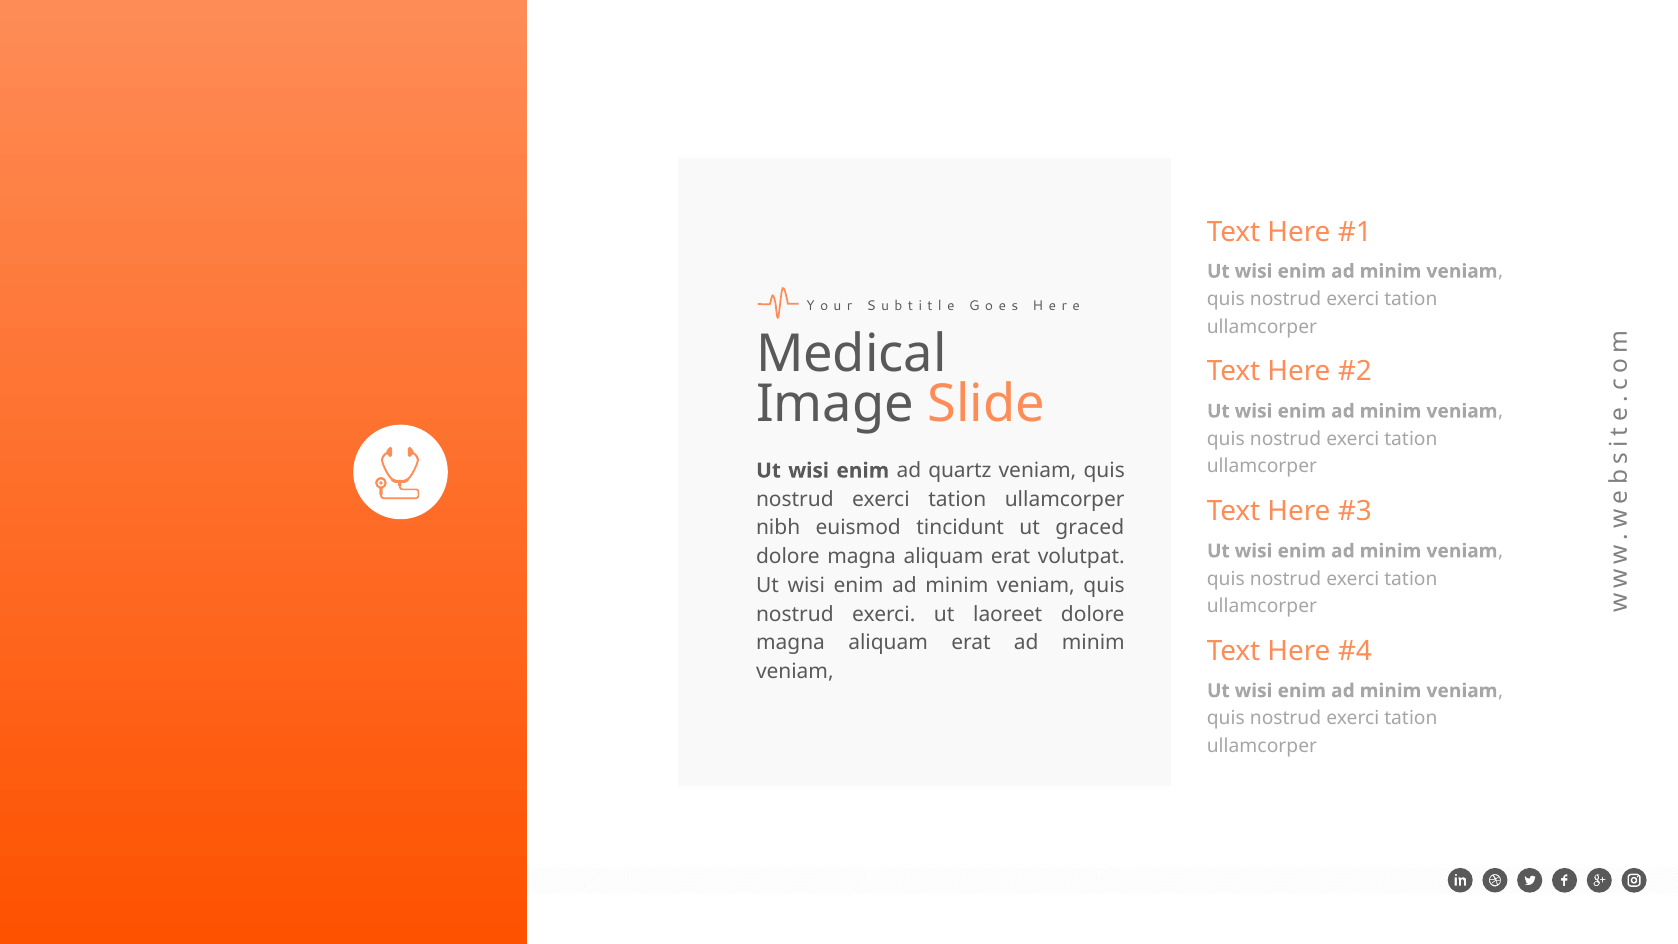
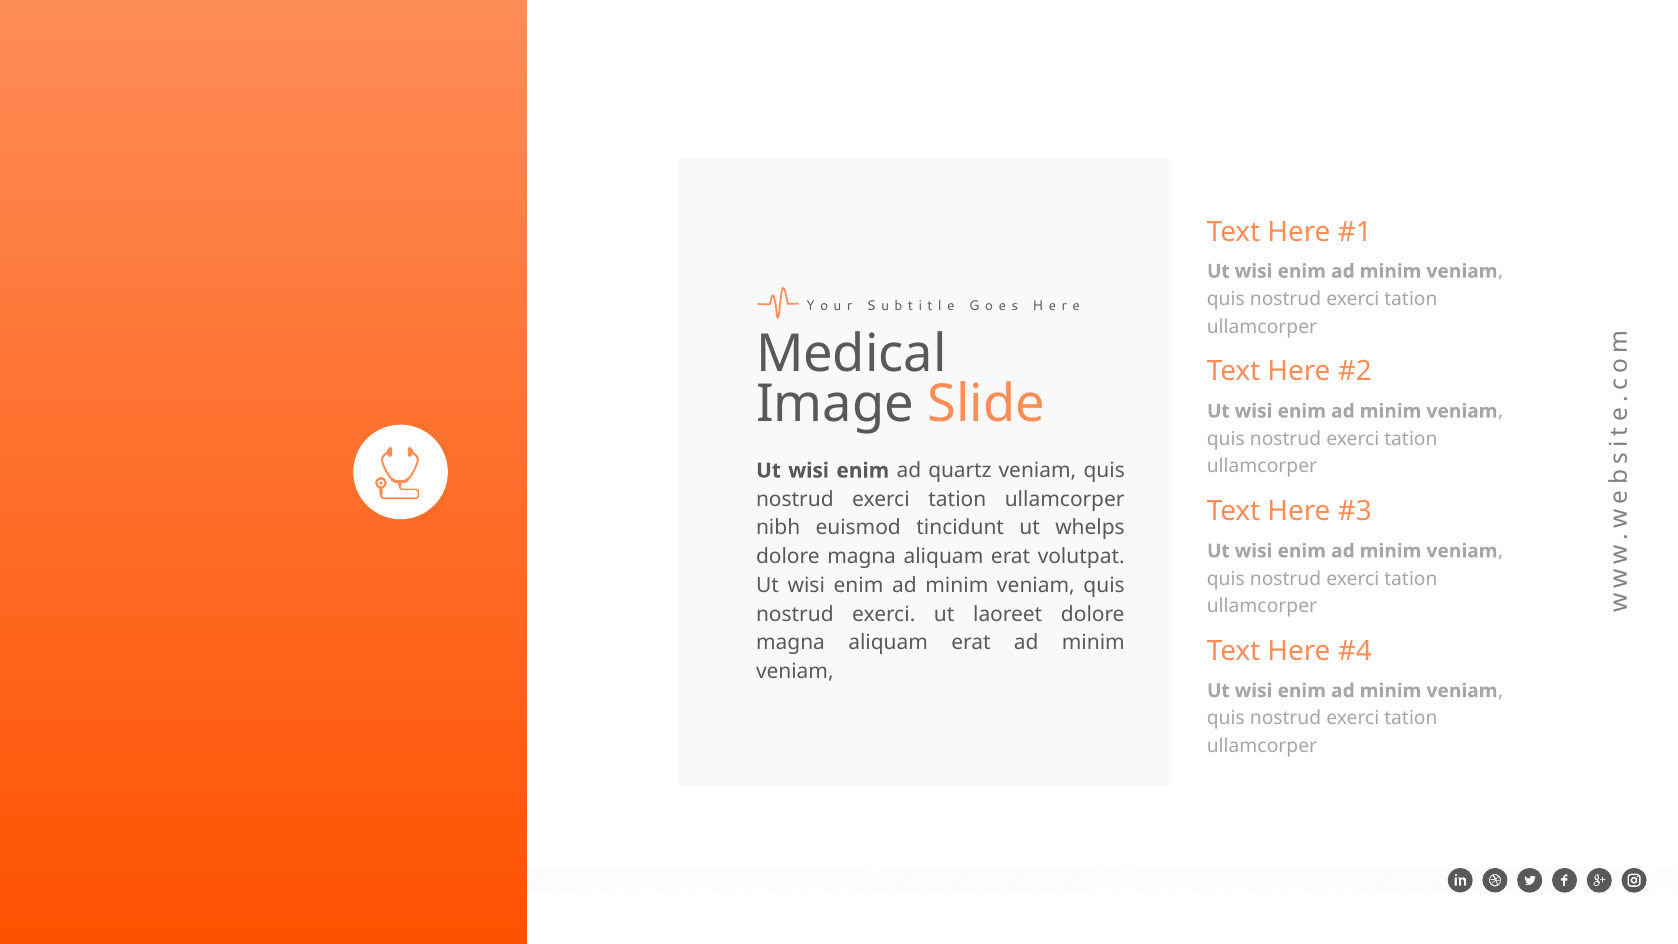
graced: graced -> whelps
